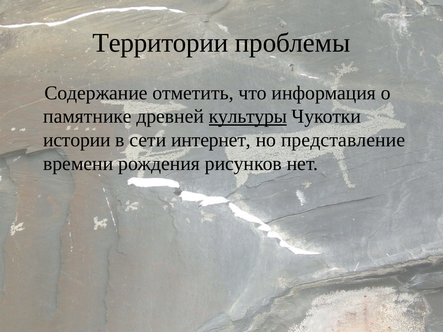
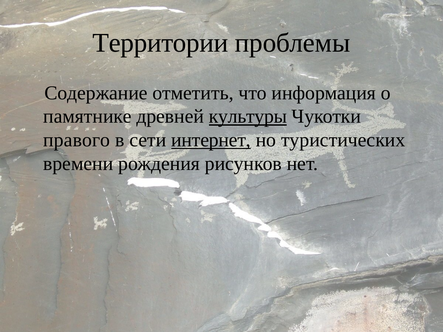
истории: истории -> правого
интернет underline: none -> present
представление: представление -> туристических
